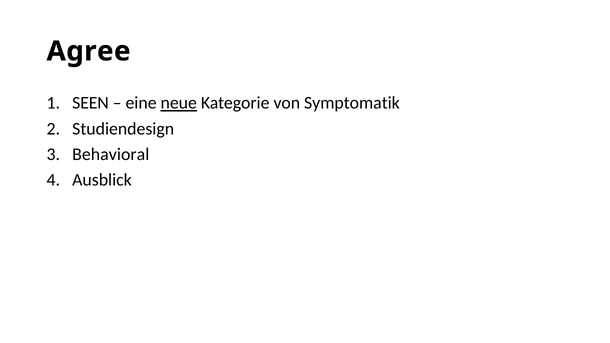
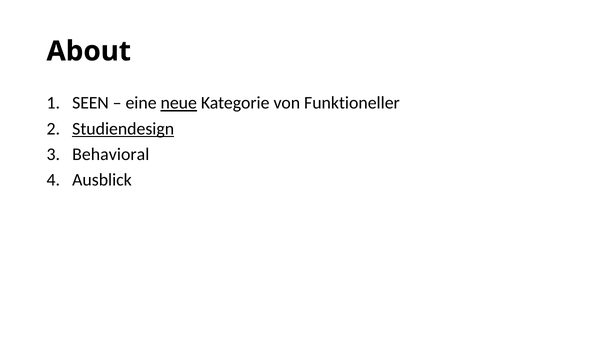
Agree: Agree -> About
Symptomatik: Symptomatik -> Funktioneller
Studiendesign underline: none -> present
